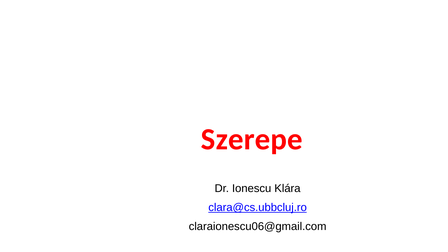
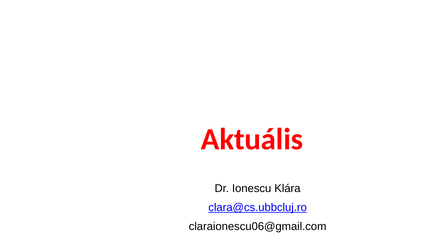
Szerepe: Szerepe -> Aktuális
